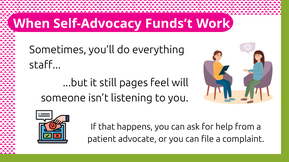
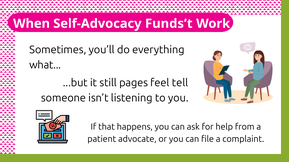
staff: staff -> what
will: will -> tell
